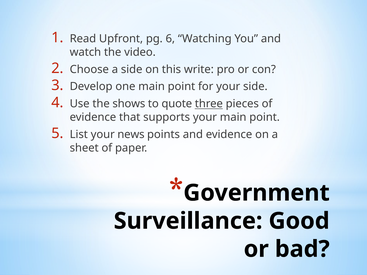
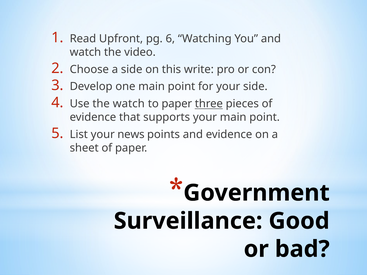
the shows: shows -> watch
to quote: quote -> paper
